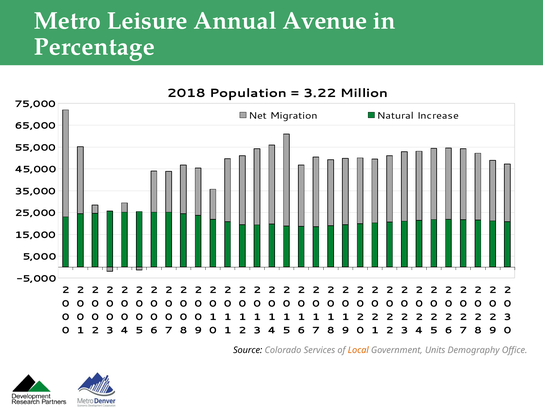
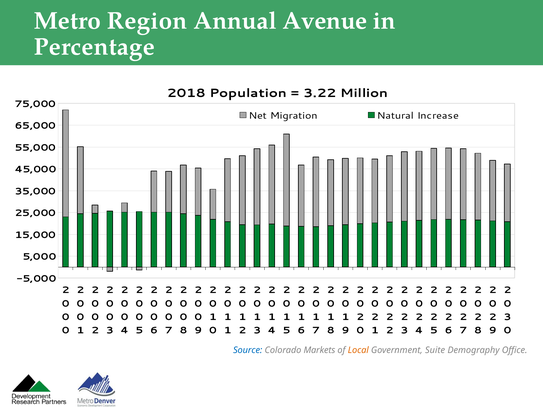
Leisure: Leisure -> Region
Source colour: black -> blue
Services: Services -> Markets
Units: Units -> Suite
